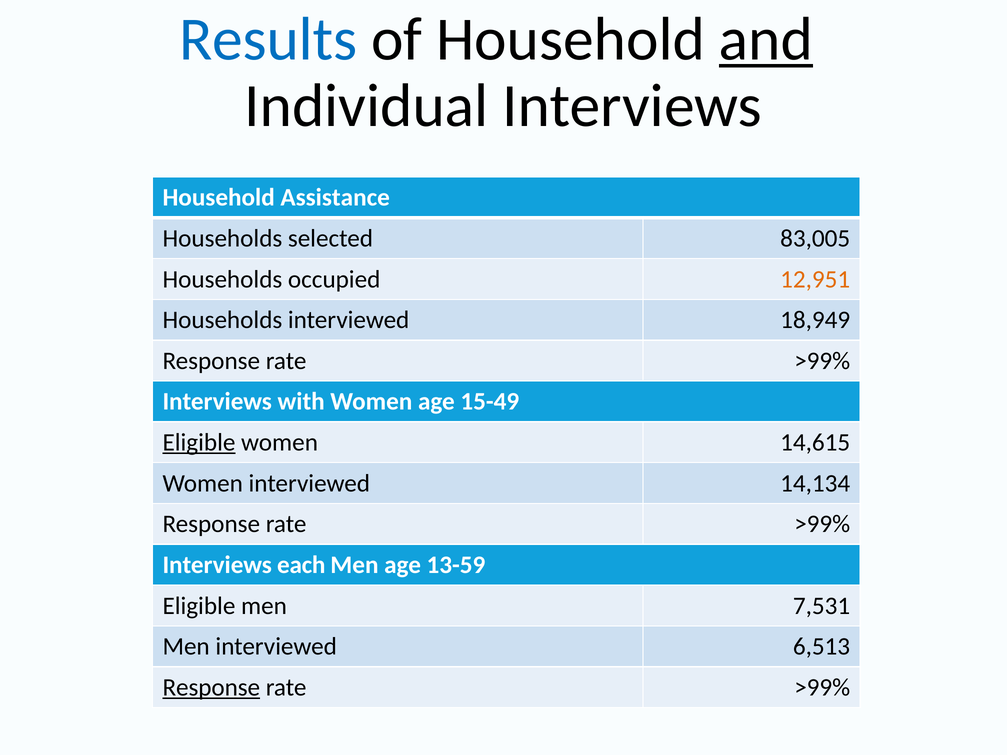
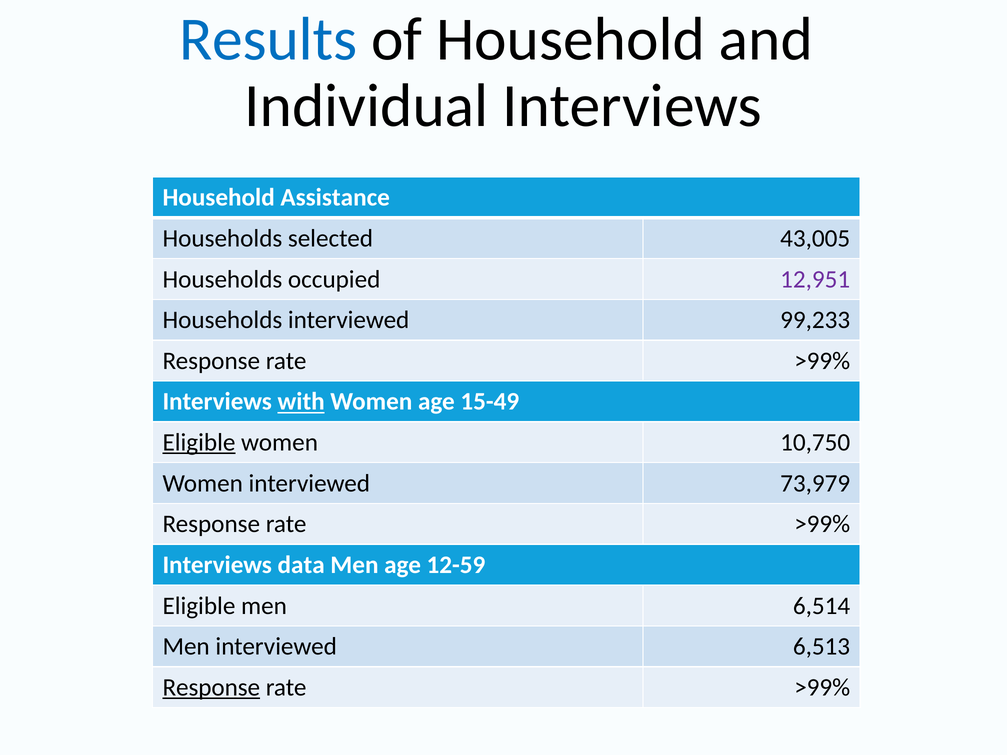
and underline: present -> none
83,005: 83,005 -> 43,005
12,951 colour: orange -> purple
18,949: 18,949 -> 99,233
with underline: none -> present
14,615: 14,615 -> 10,750
14,134: 14,134 -> 73,979
each: each -> data
13-59: 13-59 -> 12-59
7,531: 7,531 -> 6,514
